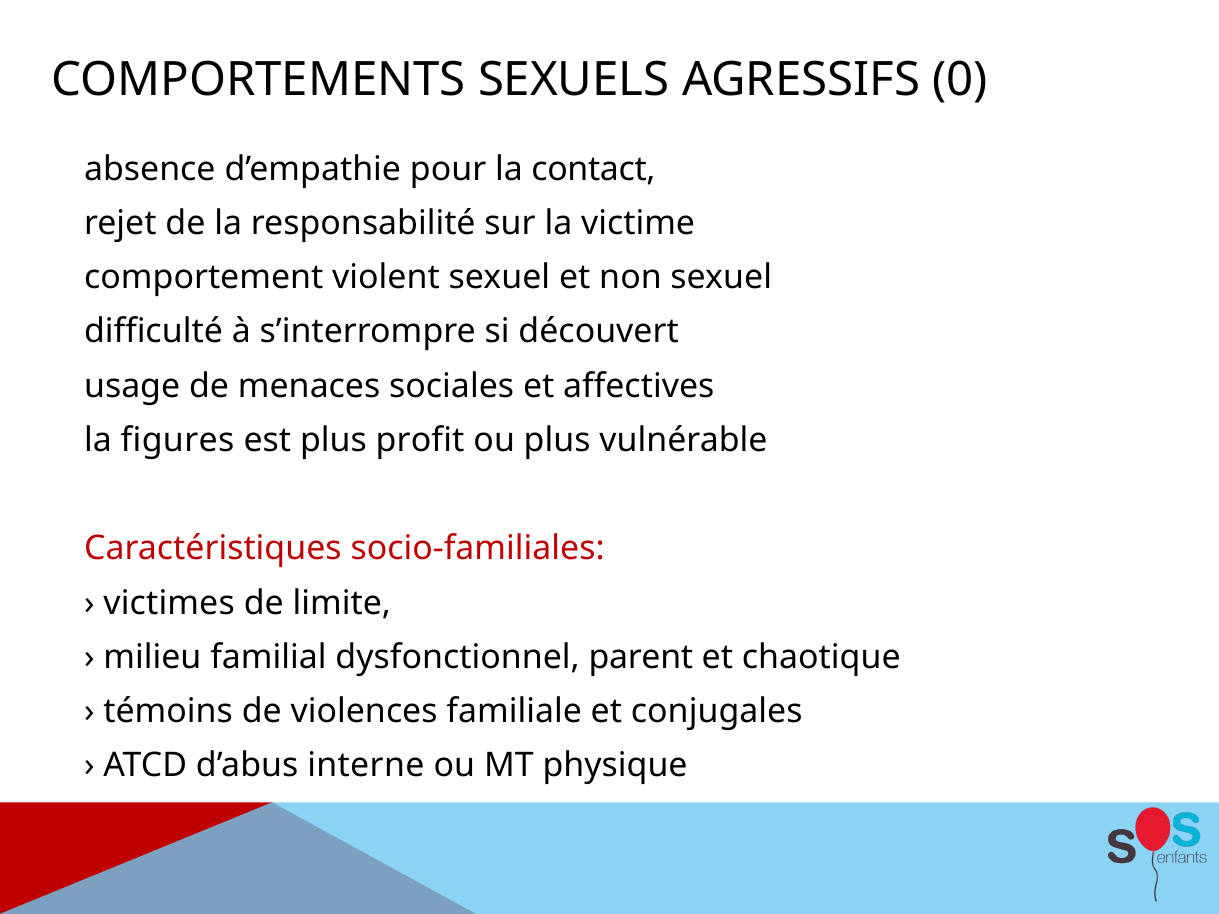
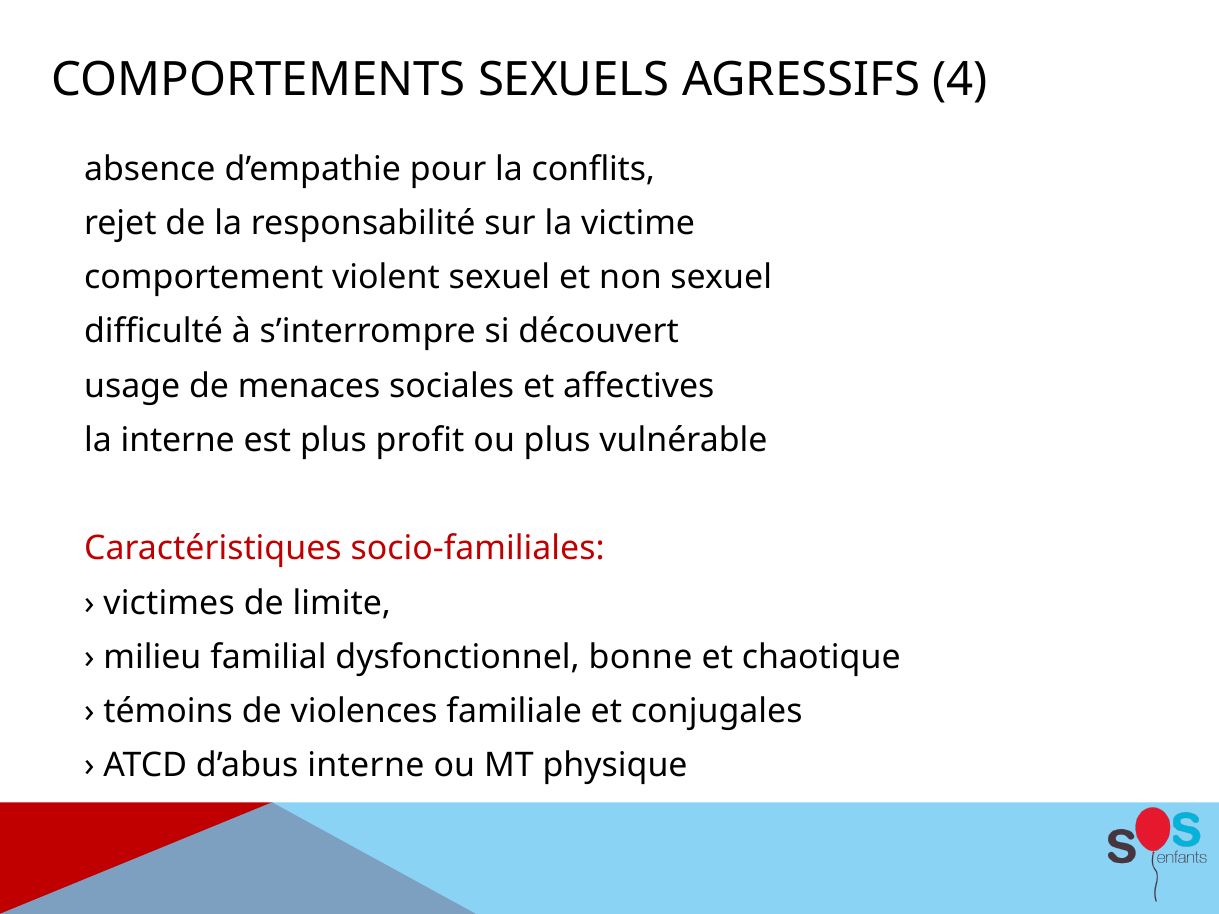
0: 0 -> 4
contact: contact -> conflits
la figures: figures -> interne
parent: parent -> bonne
